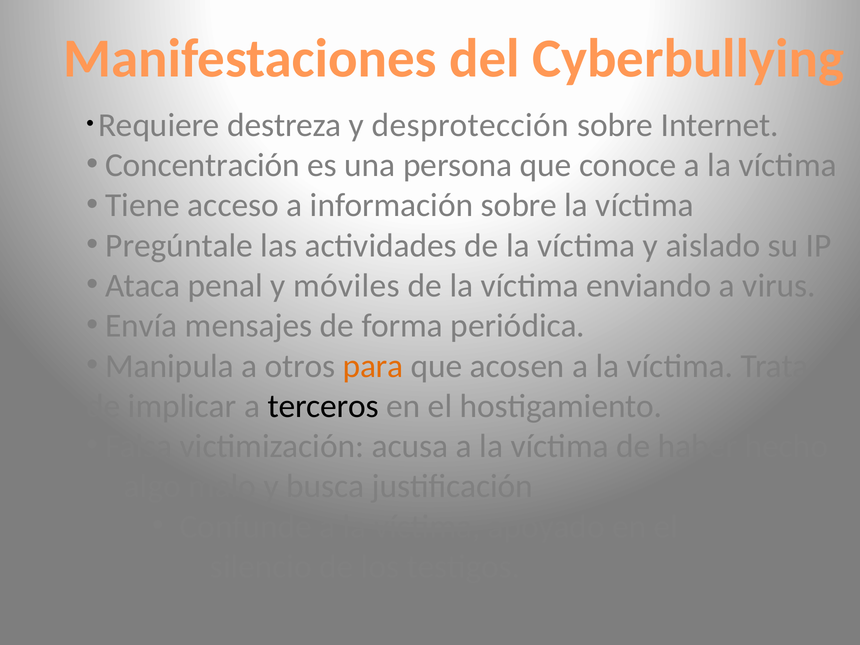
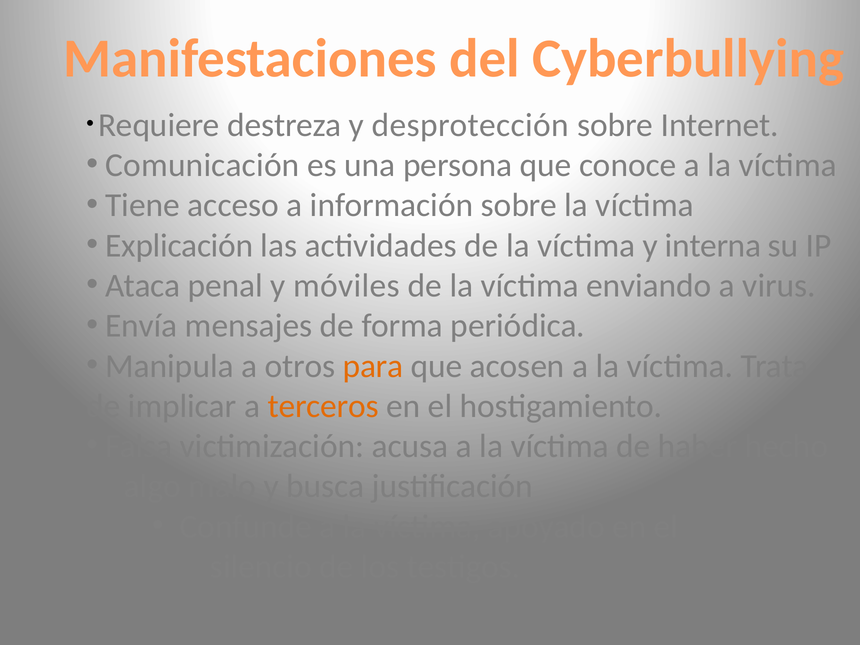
Concentración: Concentración -> Comunicación
Pregúntale: Pregúntale -> Explicación
aislado: aislado -> interna
terceros colour: black -> orange
